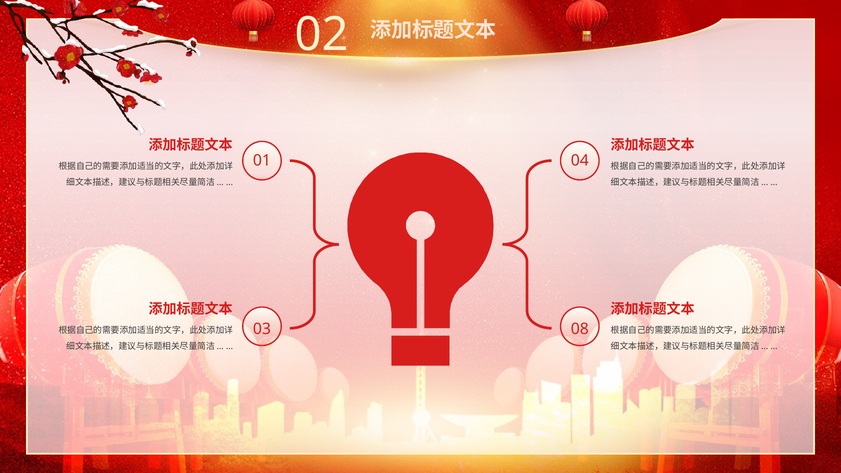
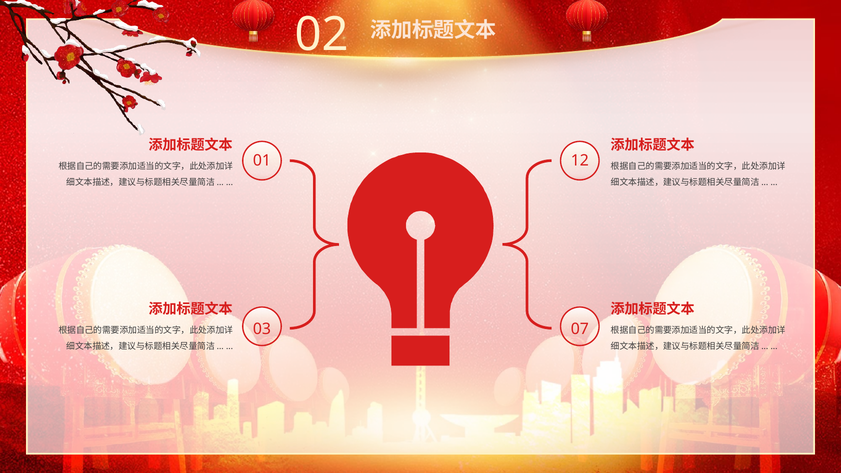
04: 04 -> 12
08: 08 -> 07
